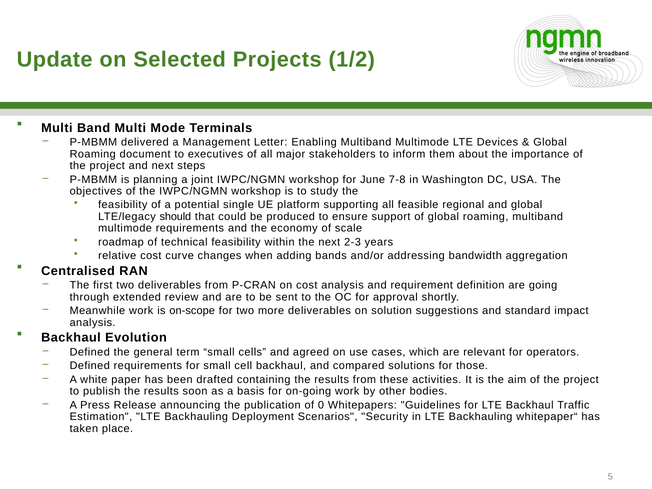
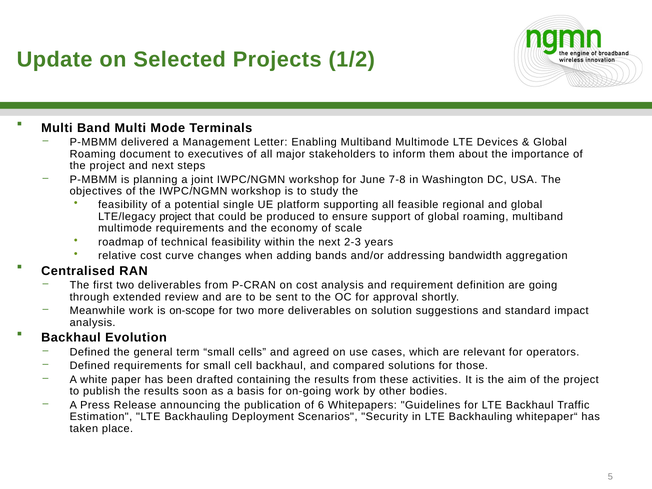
LTE/legacy should: should -> project
0: 0 -> 6
